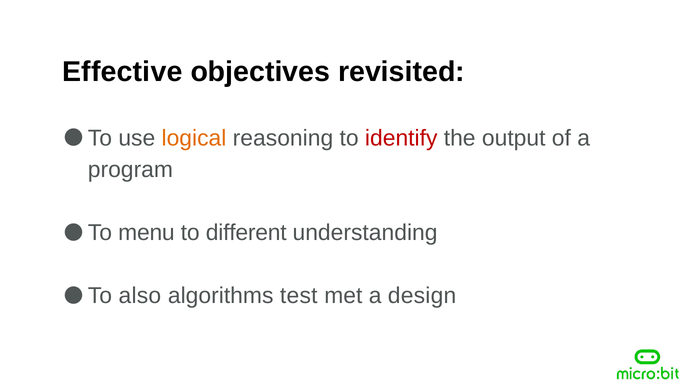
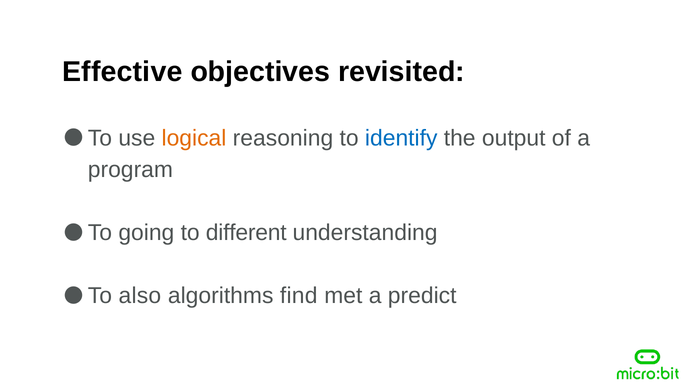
identify colour: red -> blue
menu: menu -> going
test: test -> find
design: design -> predict
